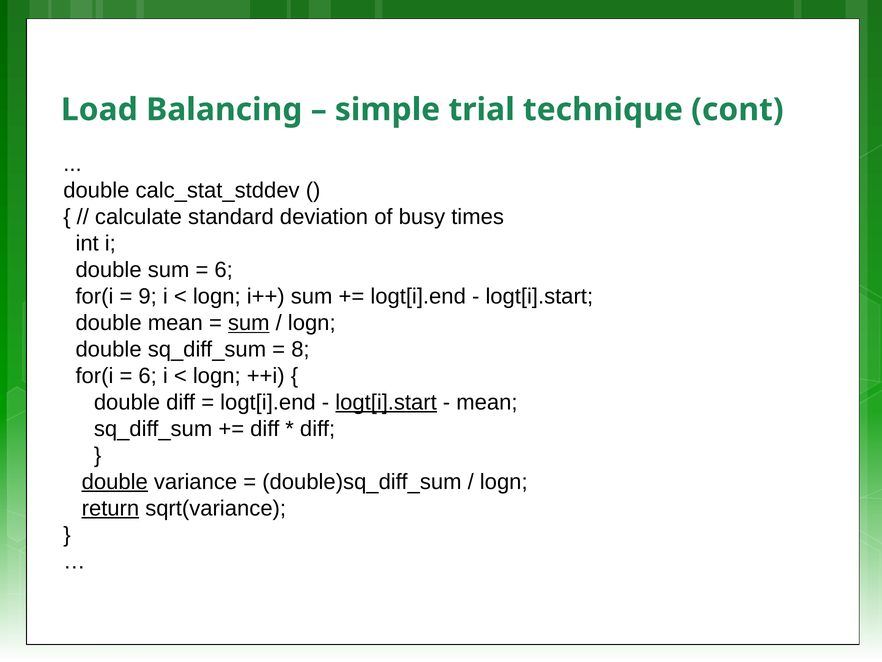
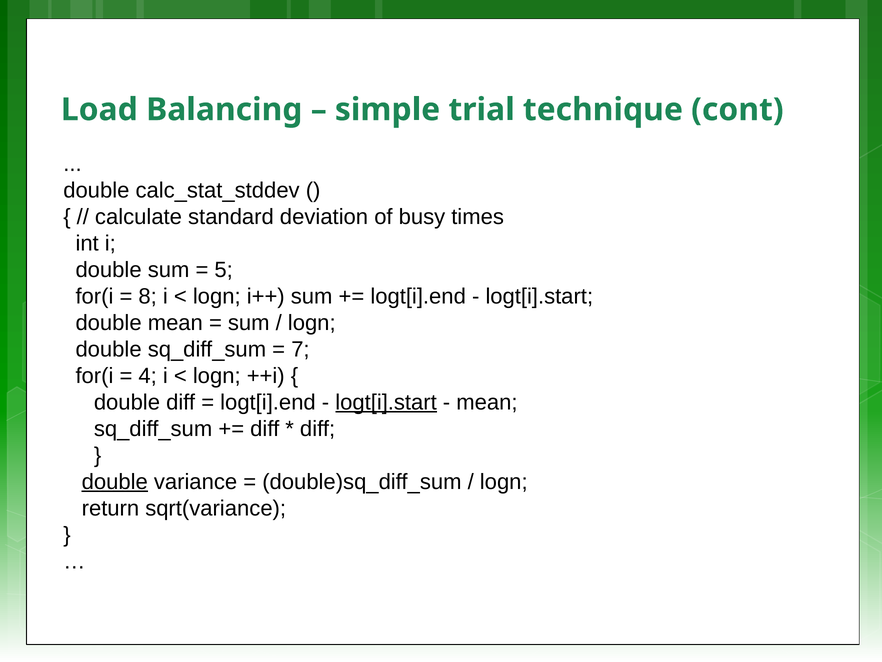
6 at (224, 270): 6 -> 5
9: 9 -> 8
sum at (249, 323) underline: present -> none
8: 8 -> 7
6 at (148, 376): 6 -> 4
return underline: present -> none
